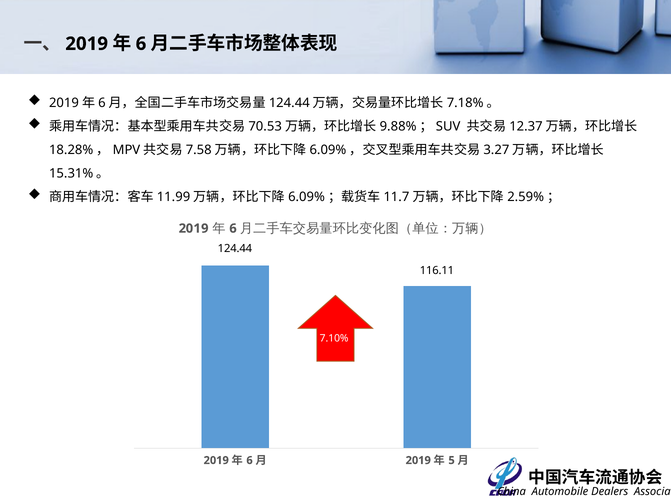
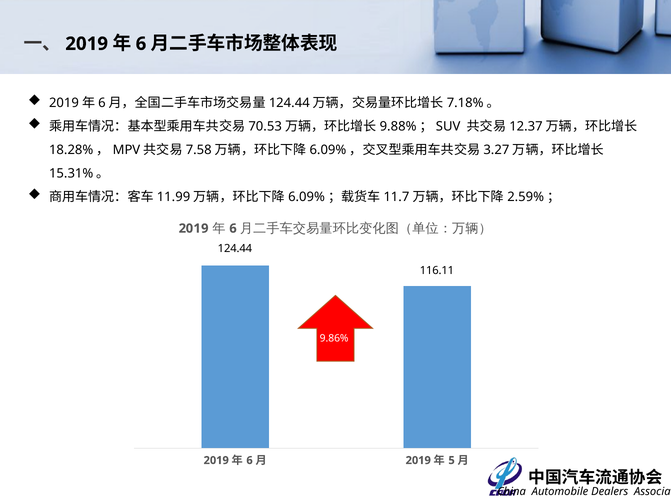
7.10%: 7.10% -> 9.86%
